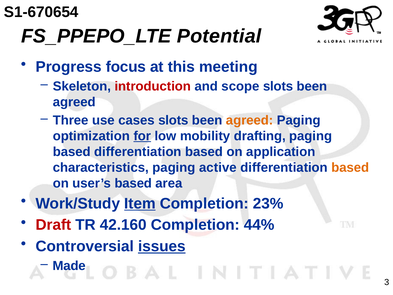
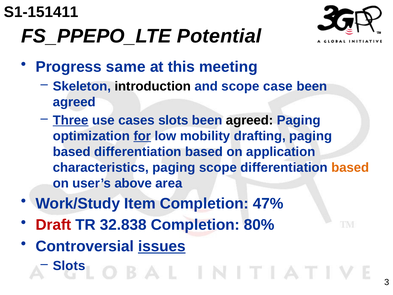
S1-670654: S1-670654 -> S1-151411
focus: focus -> same
introduction colour: red -> black
scope slots: slots -> case
Three underline: none -> present
agreed at (250, 120) colour: orange -> black
paging active: active -> scope
user’s based: based -> above
Item underline: present -> none
23%: 23% -> 47%
42.160: 42.160 -> 32.838
44%: 44% -> 80%
Made at (69, 266): Made -> Slots
